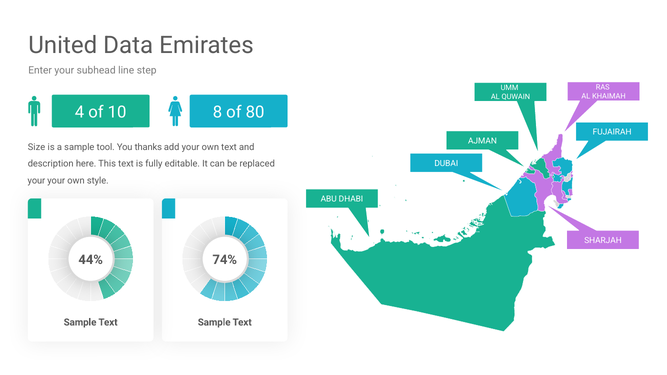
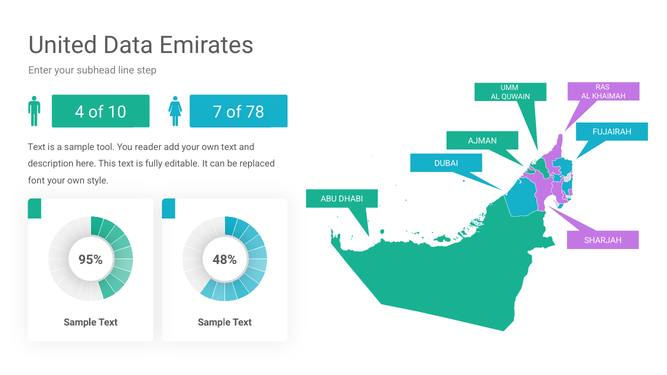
8: 8 -> 7
80: 80 -> 78
Size at (37, 147): Size -> Text
thanks: thanks -> reader
your at (36, 181): your -> font
44%: 44% -> 95%
74%: 74% -> 48%
